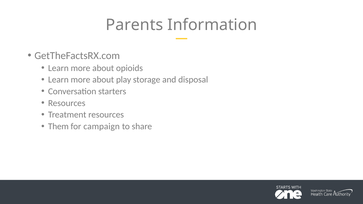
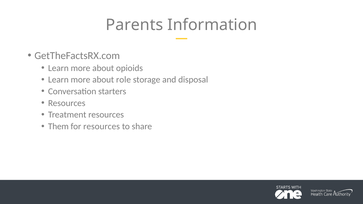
play: play -> role
for campaign: campaign -> resources
